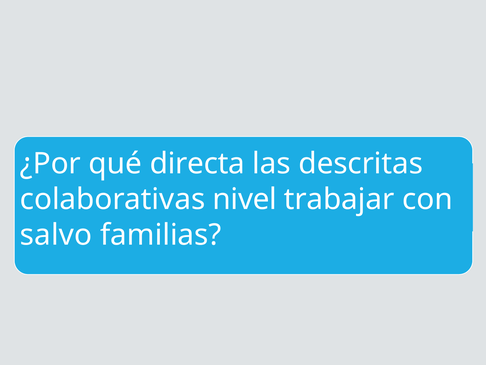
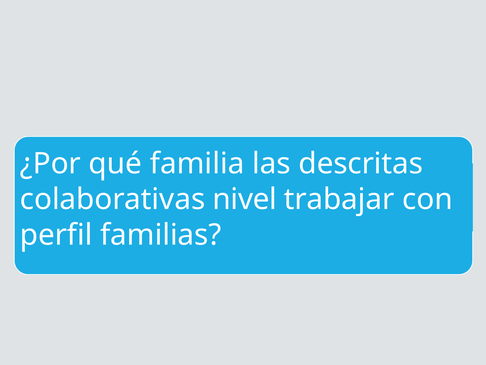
directa: directa -> familia
salvo: salvo -> perfil
